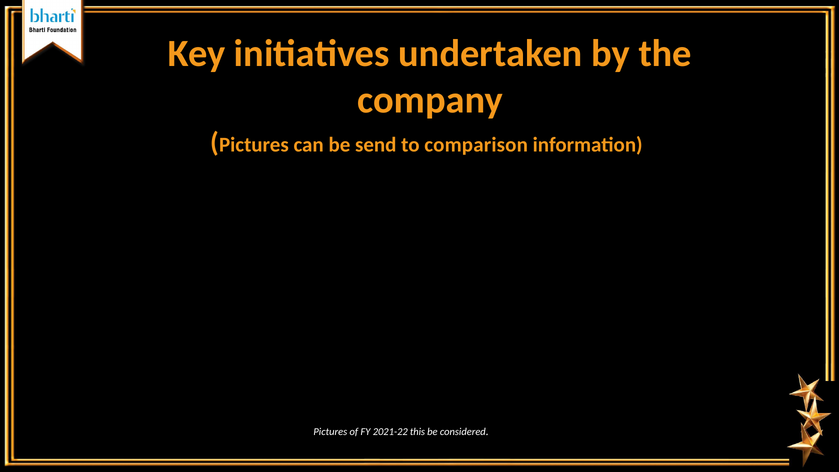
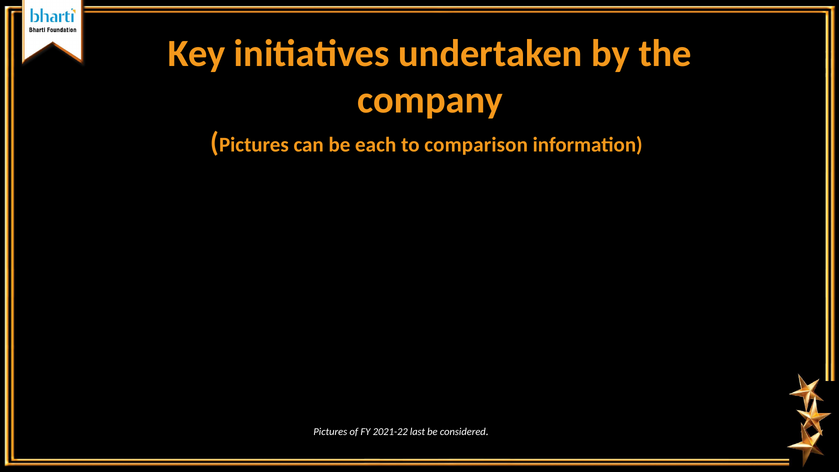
send: send -> each
this: this -> last
